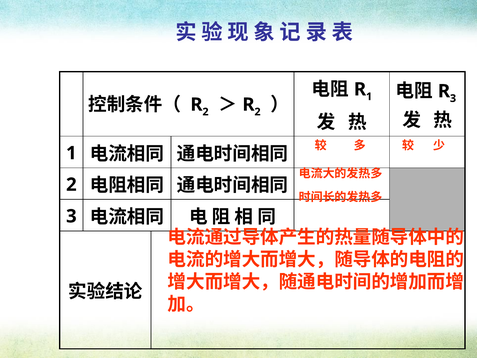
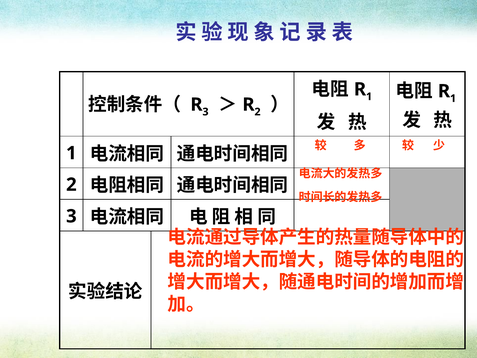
3 at (453, 98): 3 -> 1
2 at (206, 112): 2 -> 3
